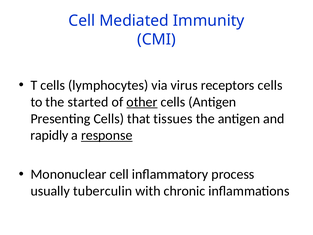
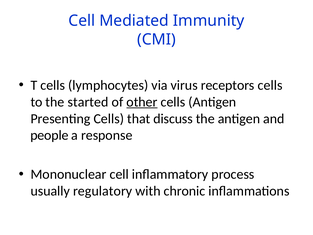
tissues: tissues -> discuss
rapidly: rapidly -> people
response underline: present -> none
tuberculin: tuberculin -> regulatory
